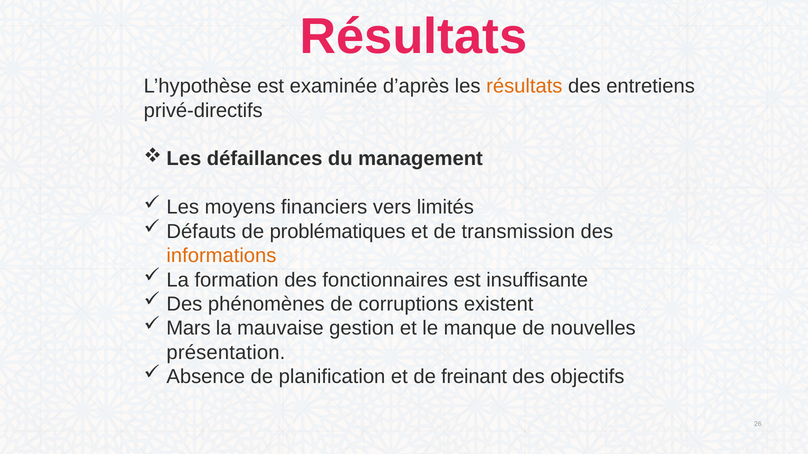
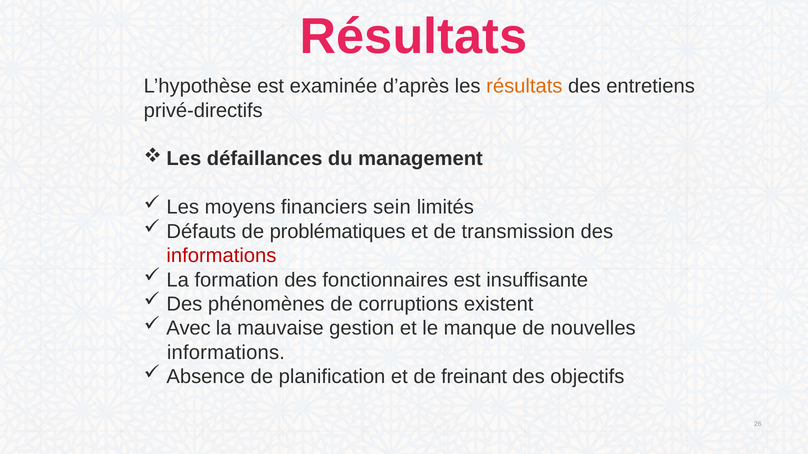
vers: vers -> sein
informations at (221, 256) colour: orange -> red
Mars: Mars -> Avec
présentation at (226, 353): présentation -> informations
